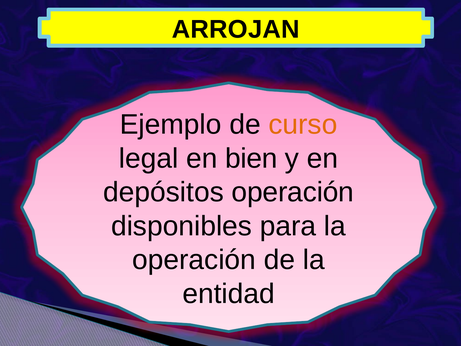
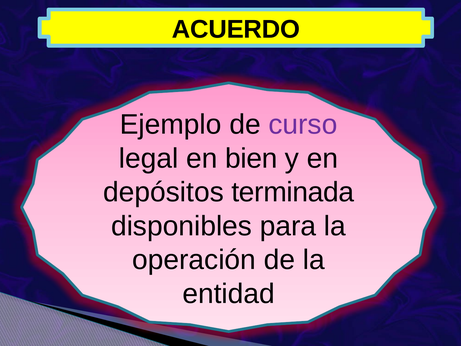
ARROJAN: ARROJAN -> ACUERDO
curso colour: orange -> purple
depósitos operación: operación -> terminada
